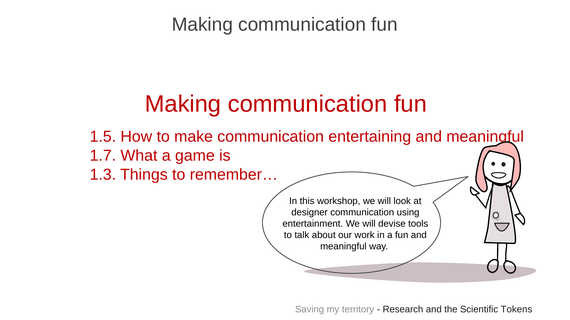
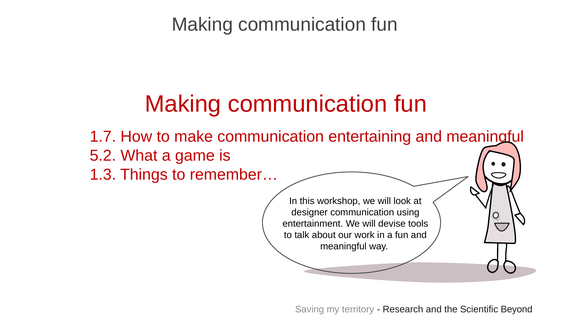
1.5: 1.5 -> 1.7
1.7: 1.7 -> 5.2
Tokens: Tokens -> Beyond
